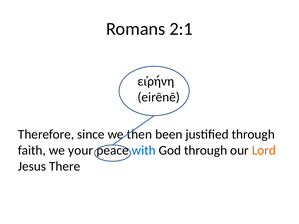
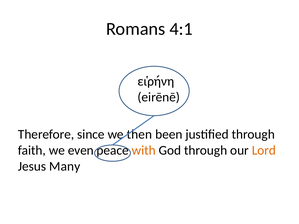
2:1: 2:1 -> 4:1
your: your -> even
with colour: blue -> orange
There: There -> Many
